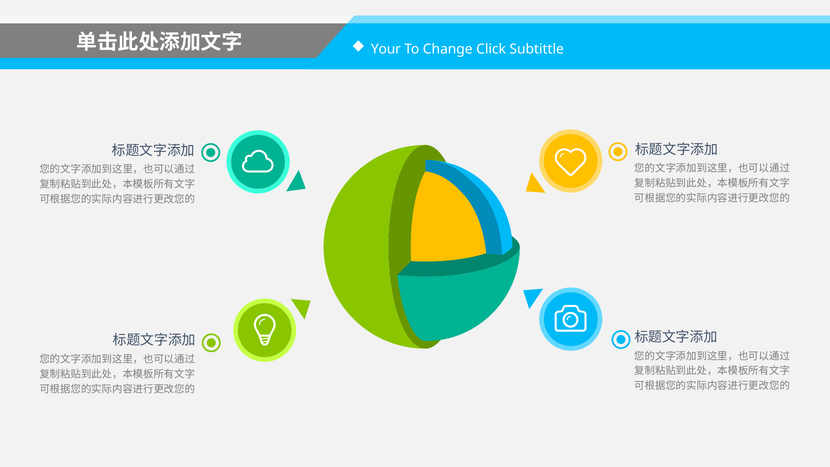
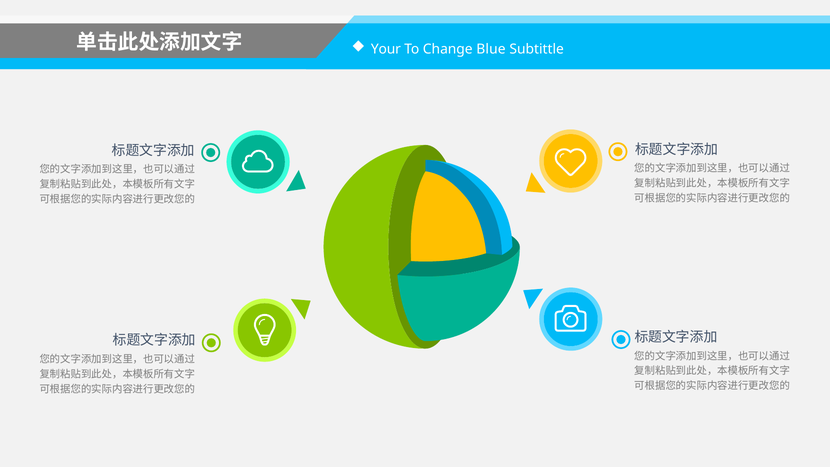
Click: Click -> Blue
